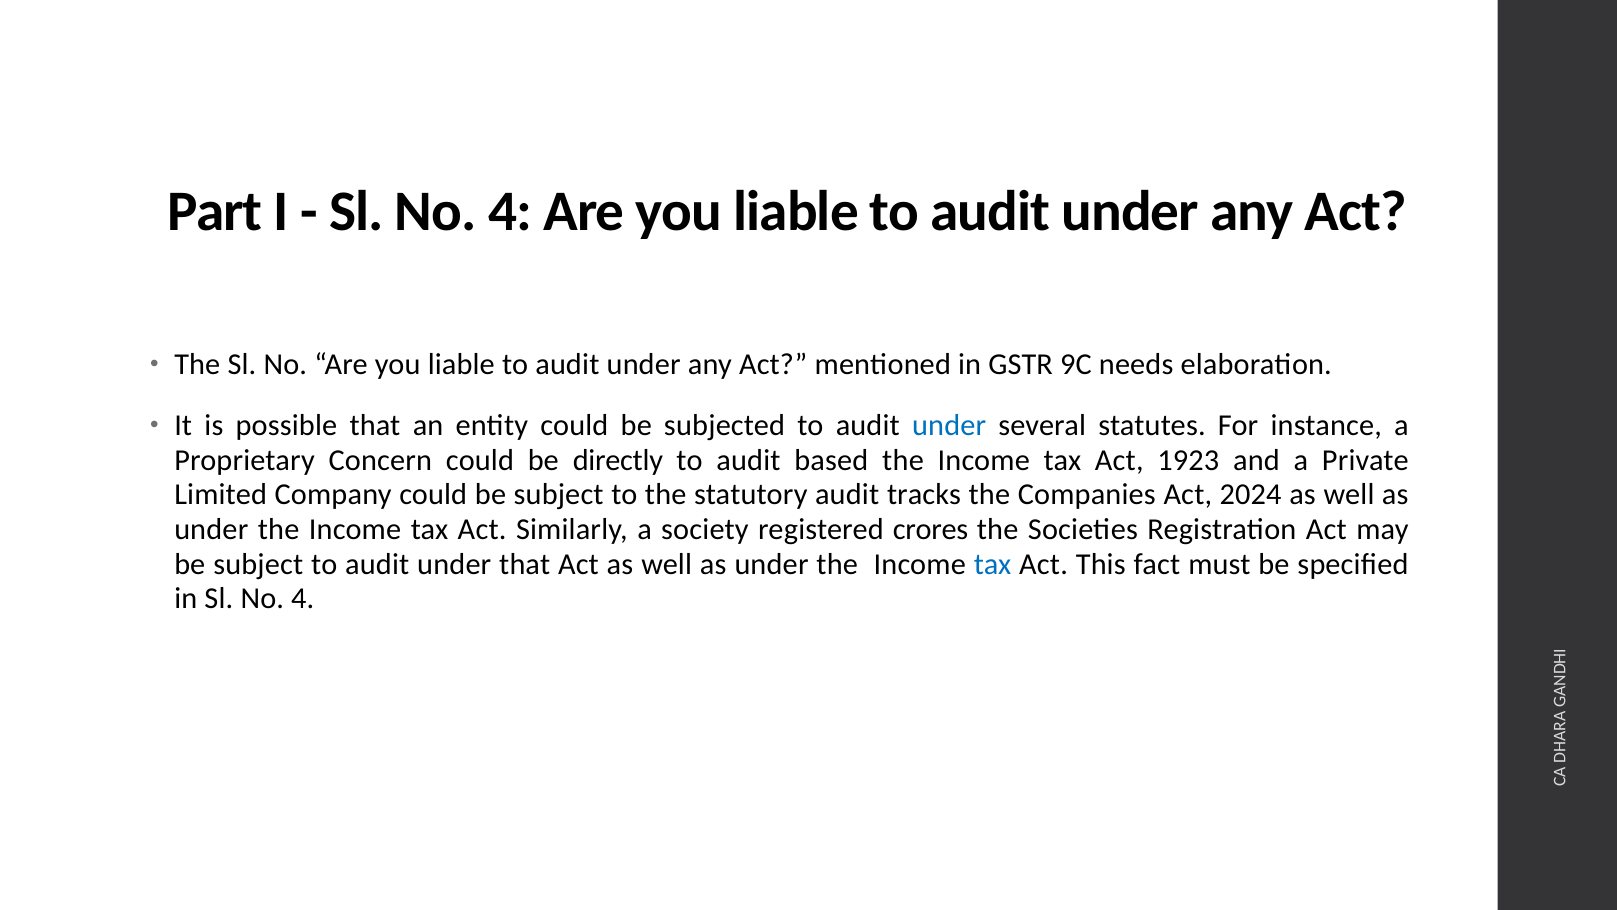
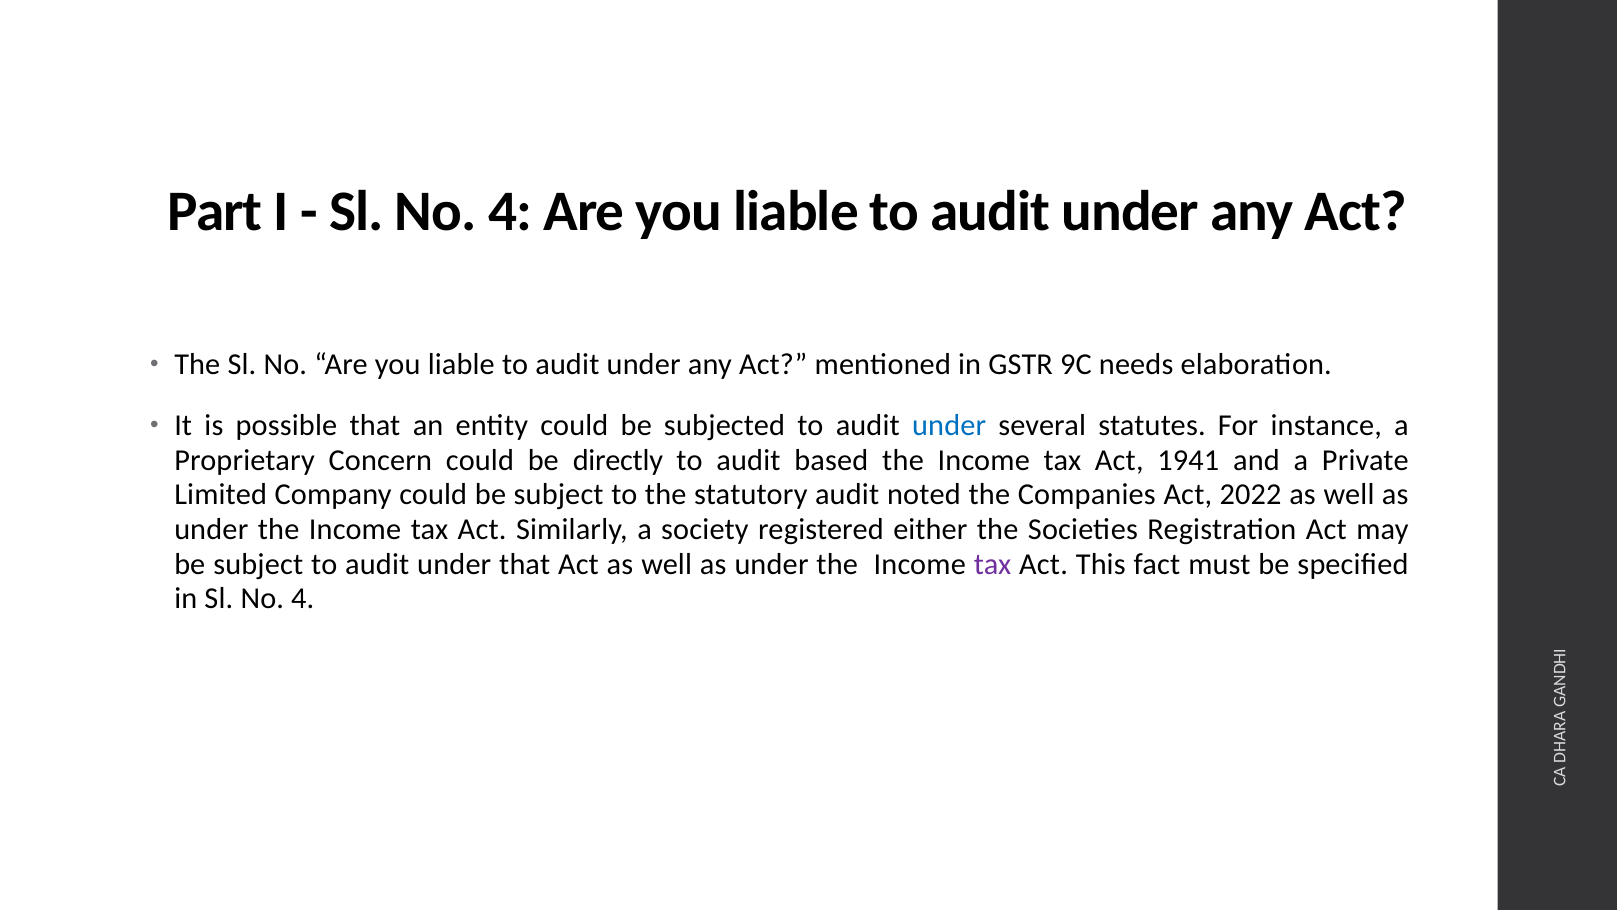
1923: 1923 -> 1941
tracks: tracks -> noted
2024: 2024 -> 2022
crores: crores -> either
tax at (993, 564) colour: blue -> purple
